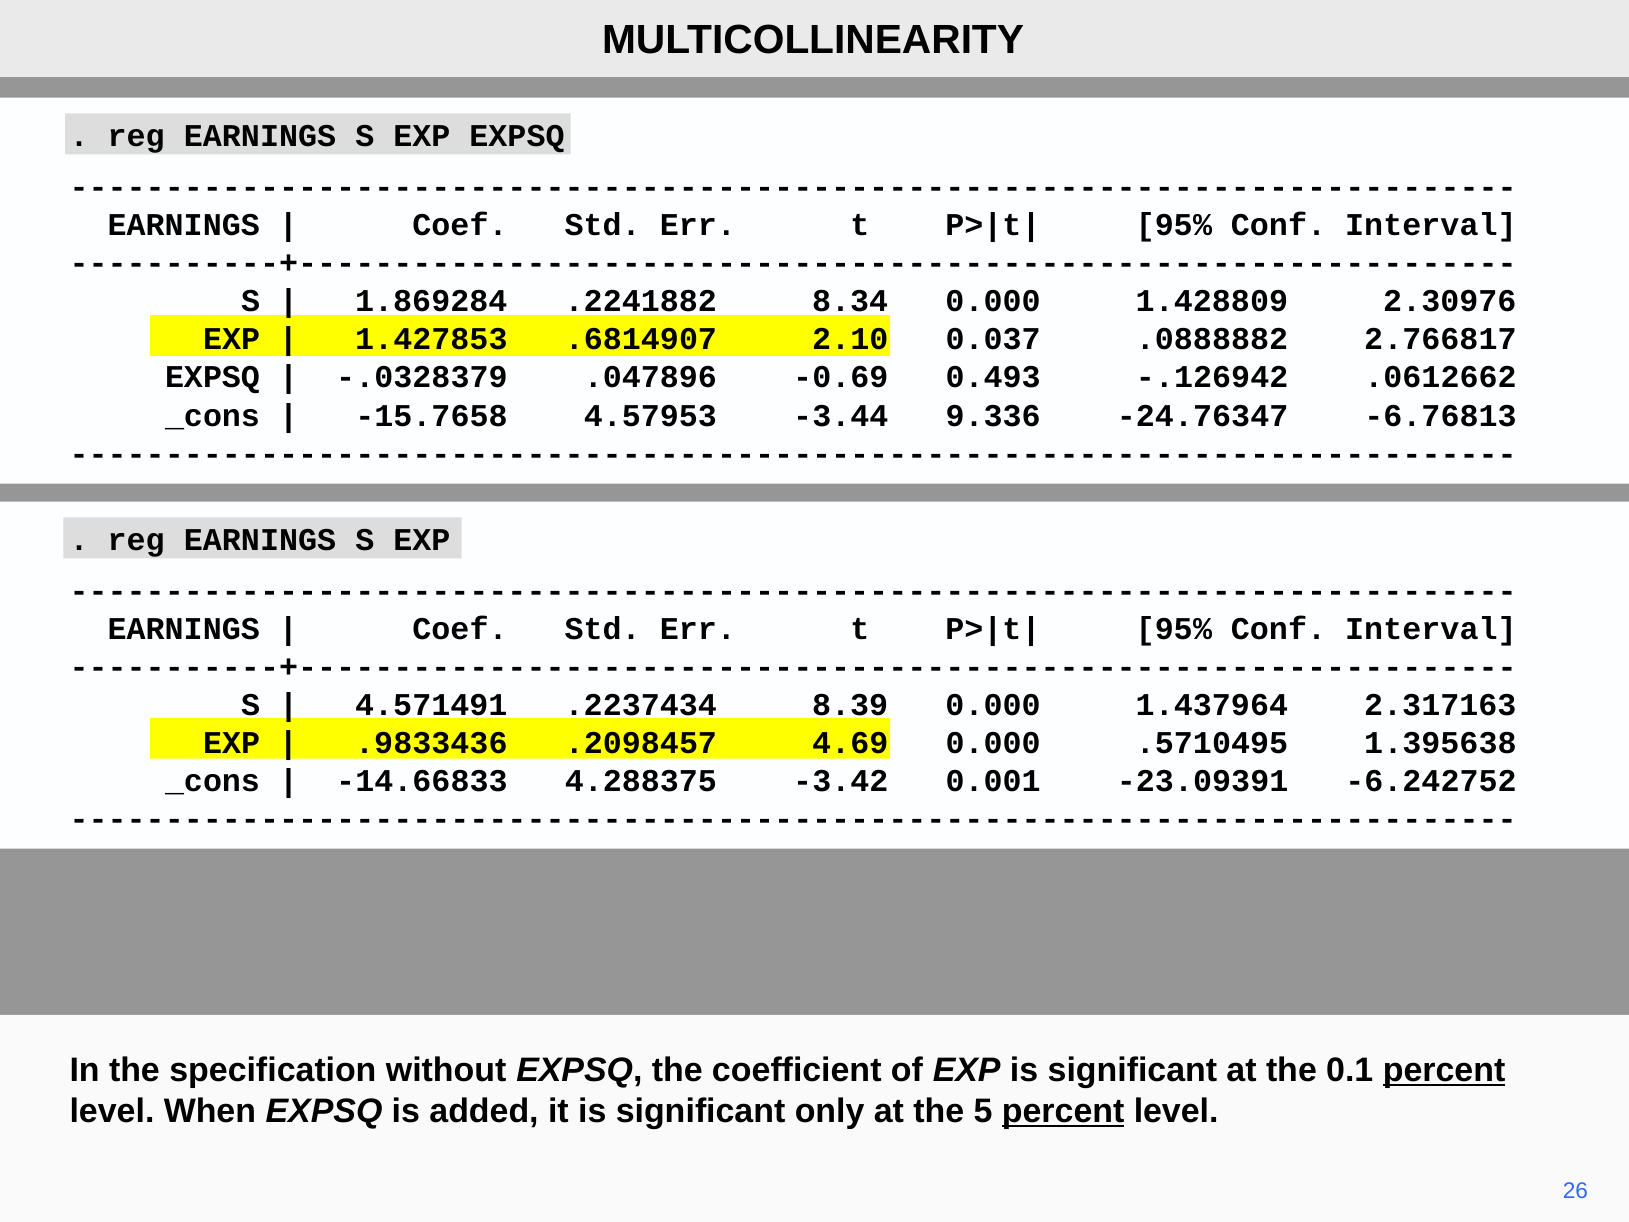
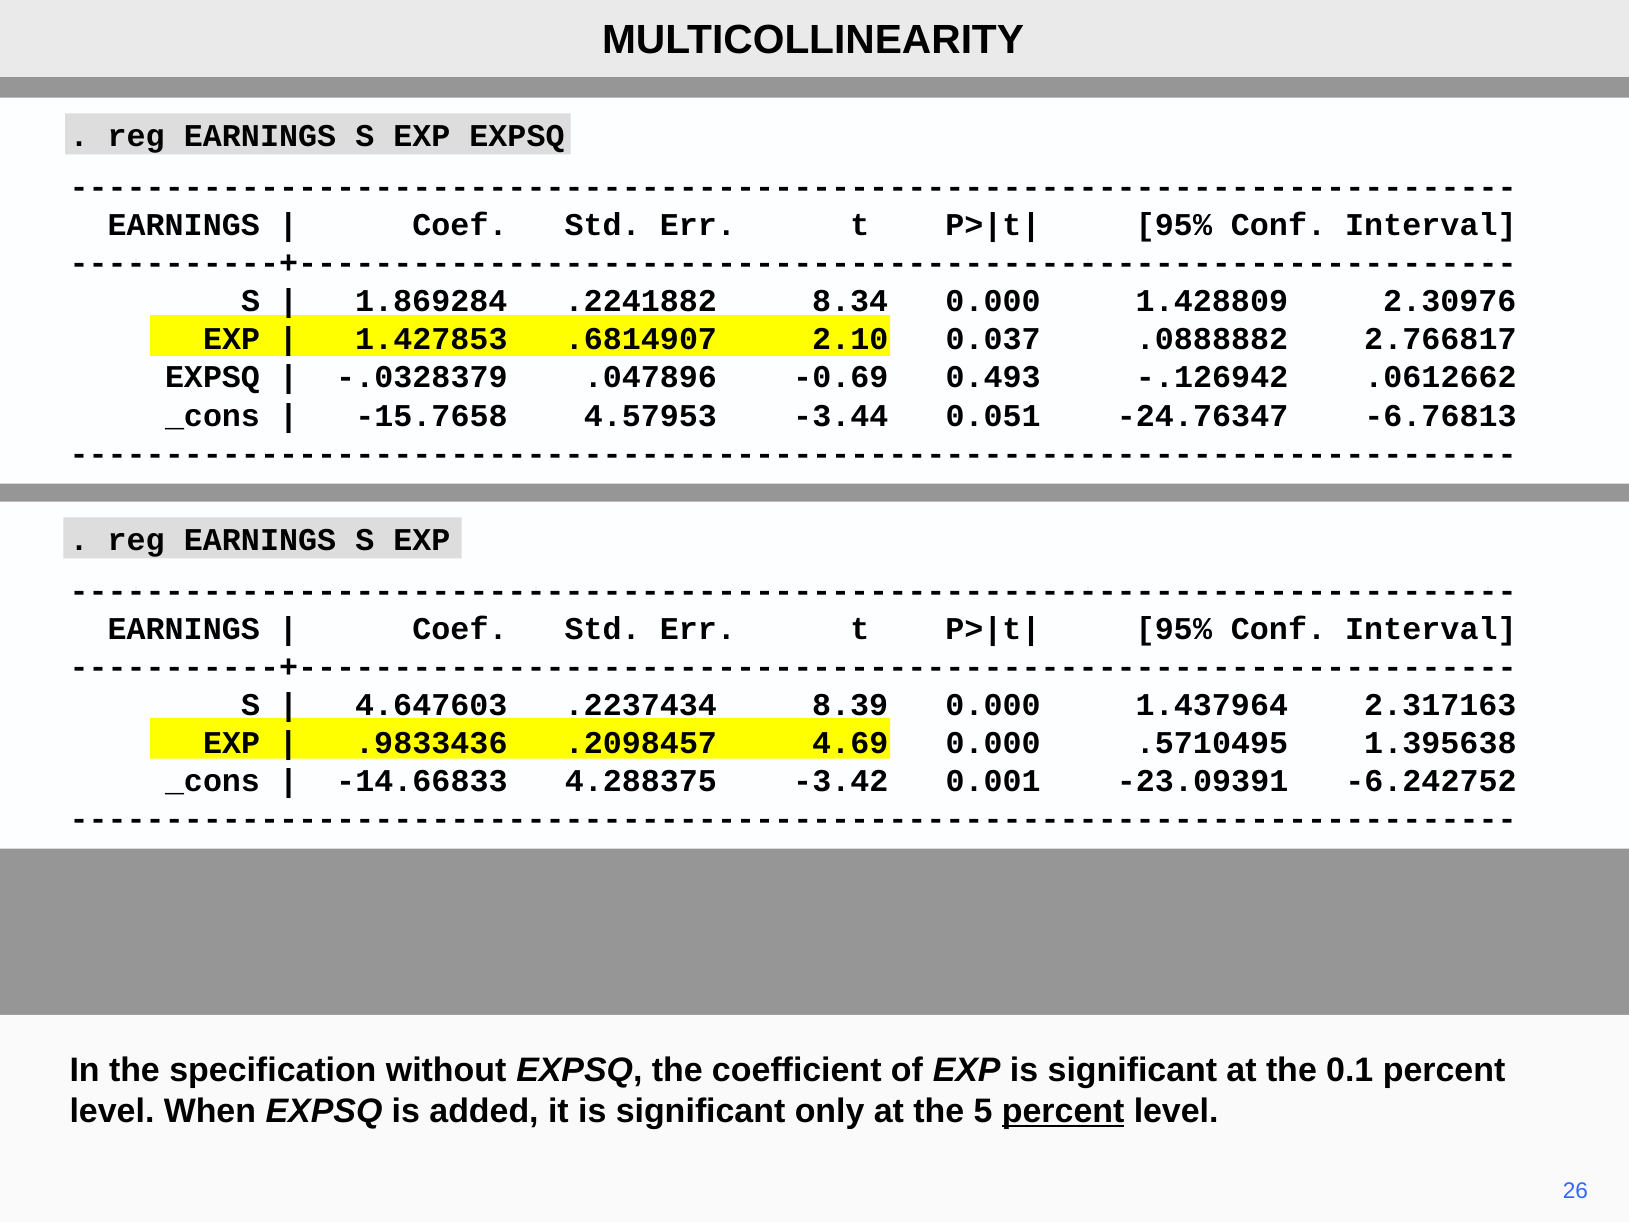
9.336: 9.336 -> 0.051
4.571491: 4.571491 -> 4.647603
percent at (1444, 1070) underline: present -> none
